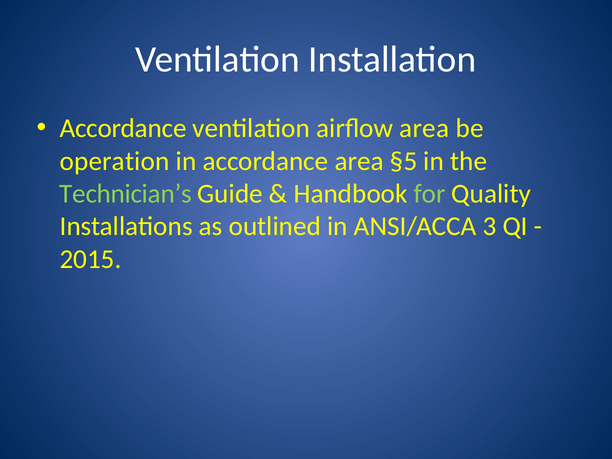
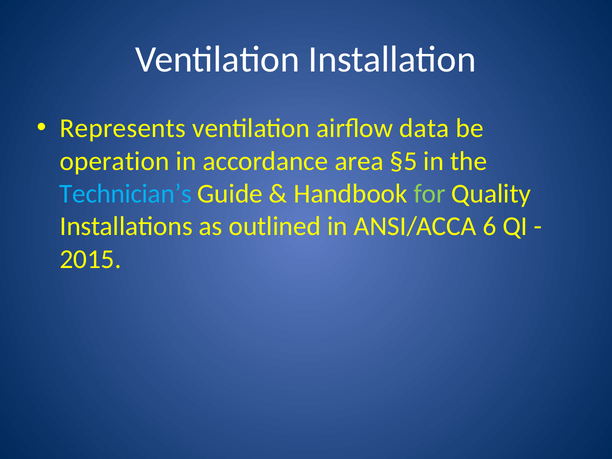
Accordance at (123, 128): Accordance -> Represents
airflow area: area -> data
Technician’s colour: light green -> light blue
3: 3 -> 6
